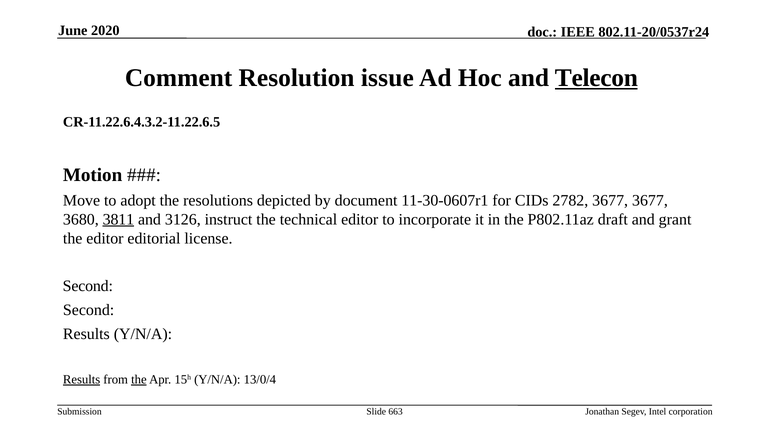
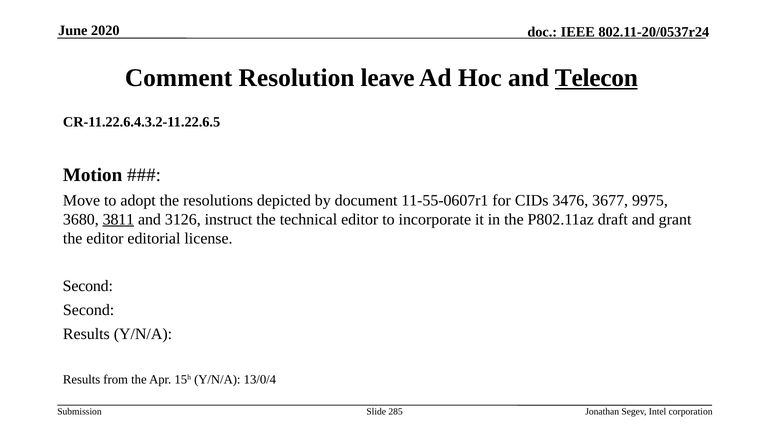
issue: issue -> leave
11-30-0607r1: 11-30-0607r1 -> 11-55-0607r1
2782: 2782 -> 3476
3677 3677: 3677 -> 9975
Results at (82, 380) underline: present -> none
the at (139, 380) underline: present -> none
663: 663 -> 285
